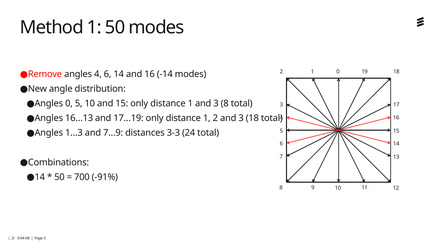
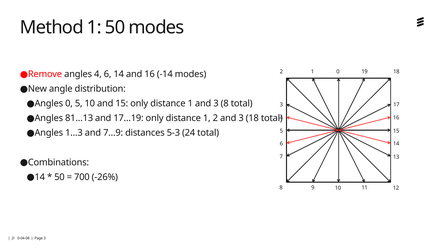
16…13: 16…13 -> 81…13
3-3: 3-3 -> 5-3
-91%: -91% -> -26%
